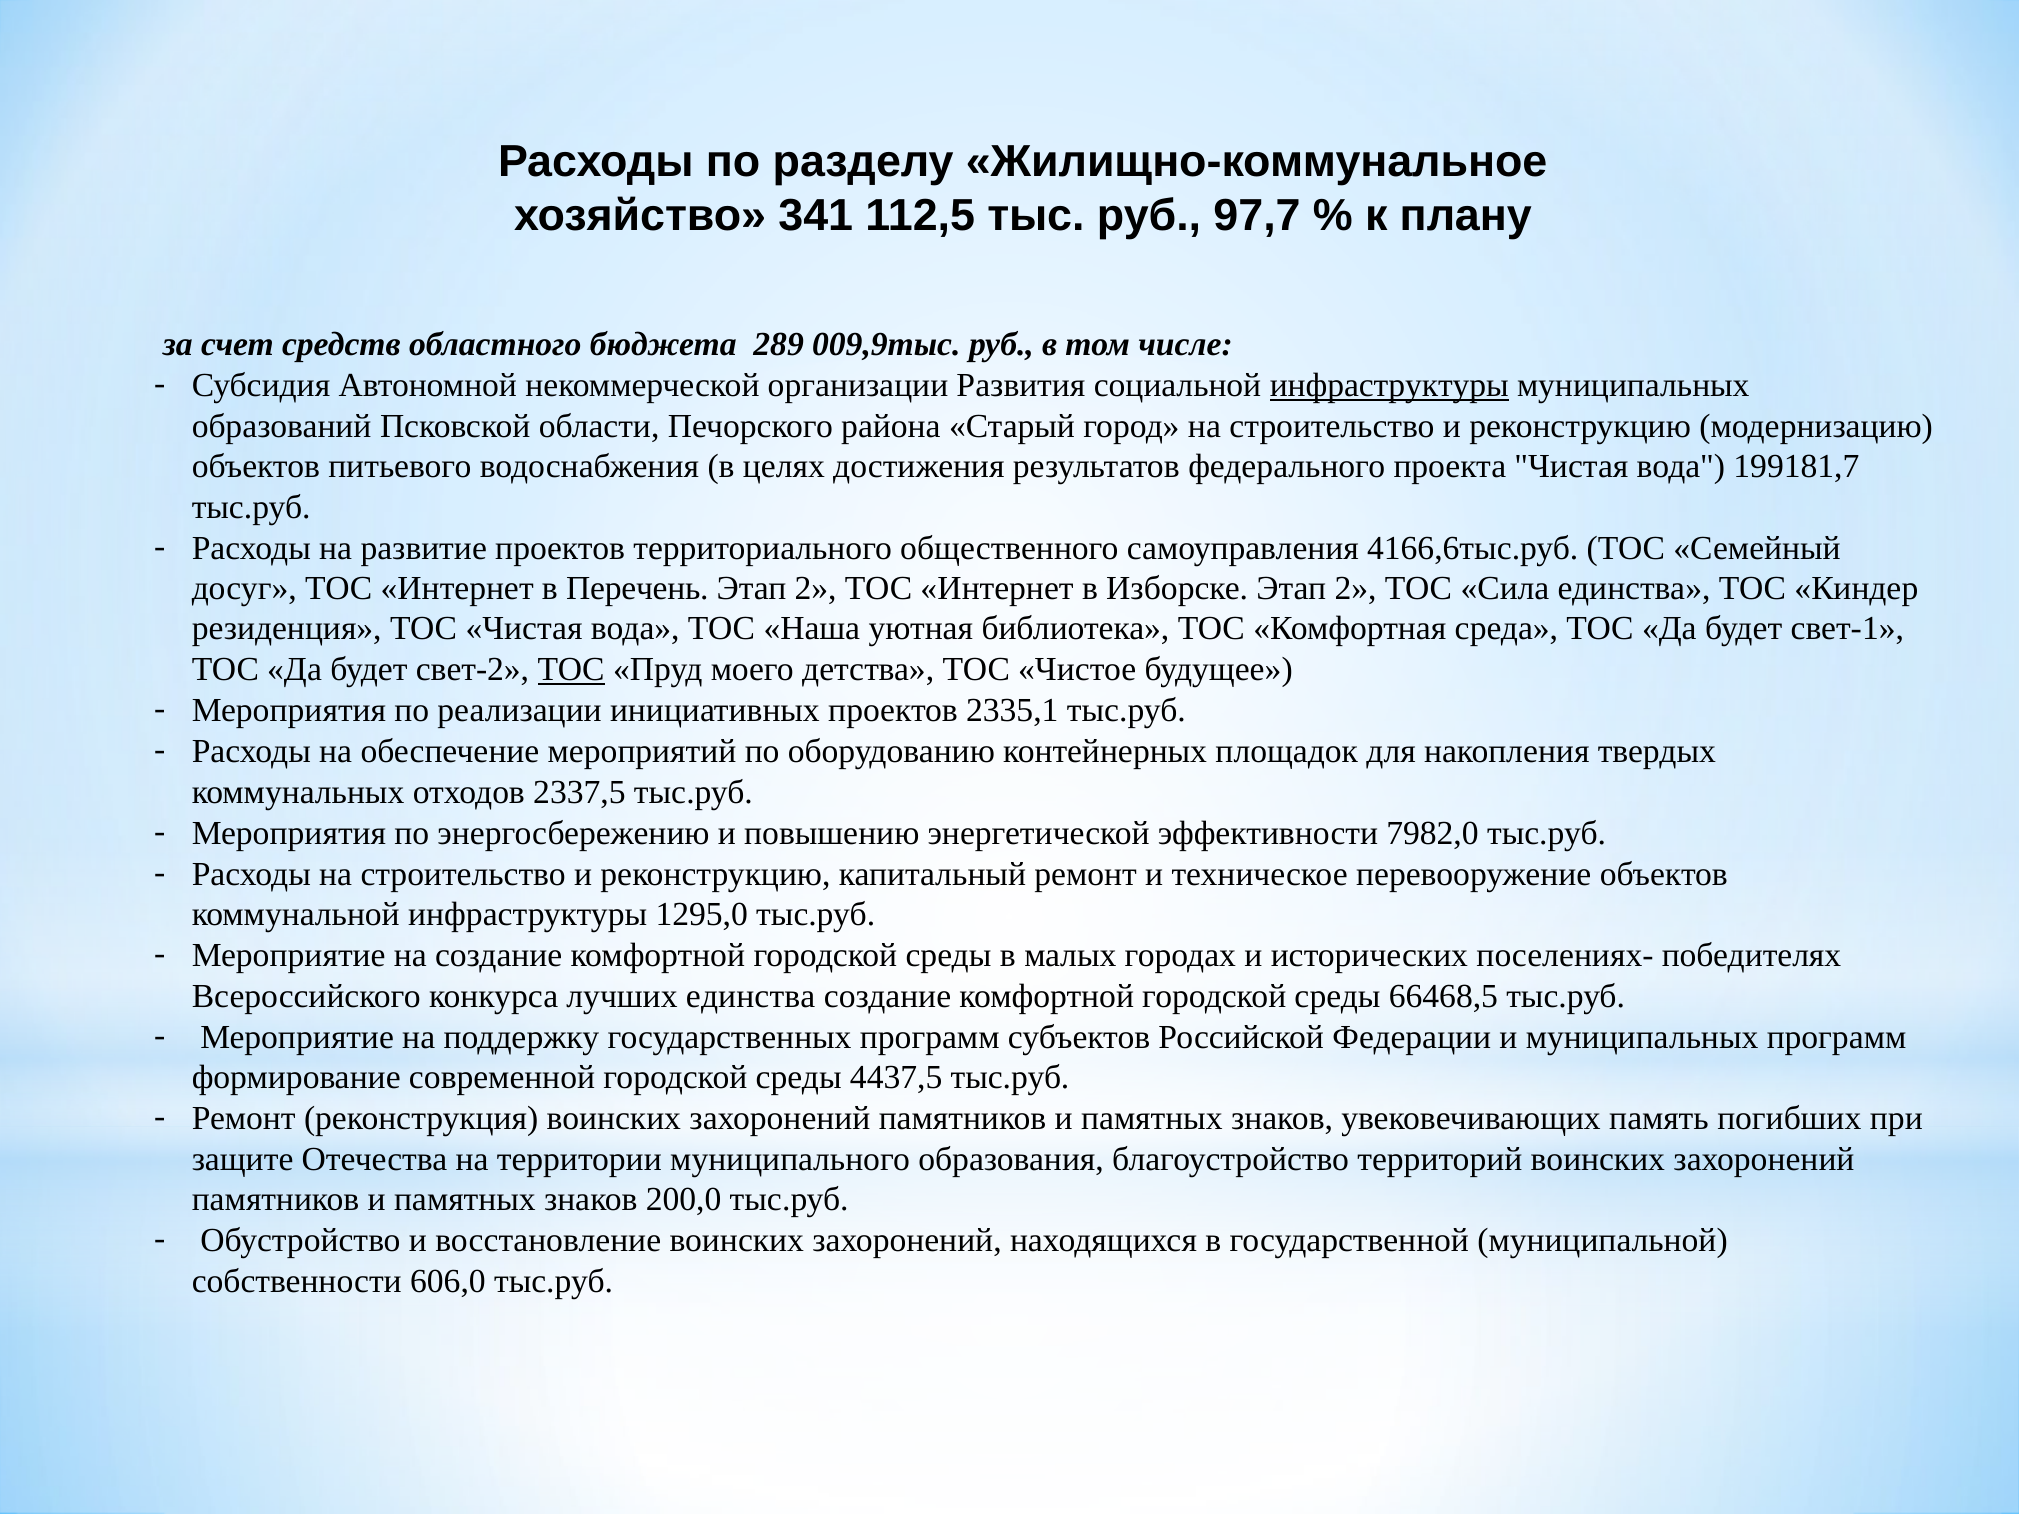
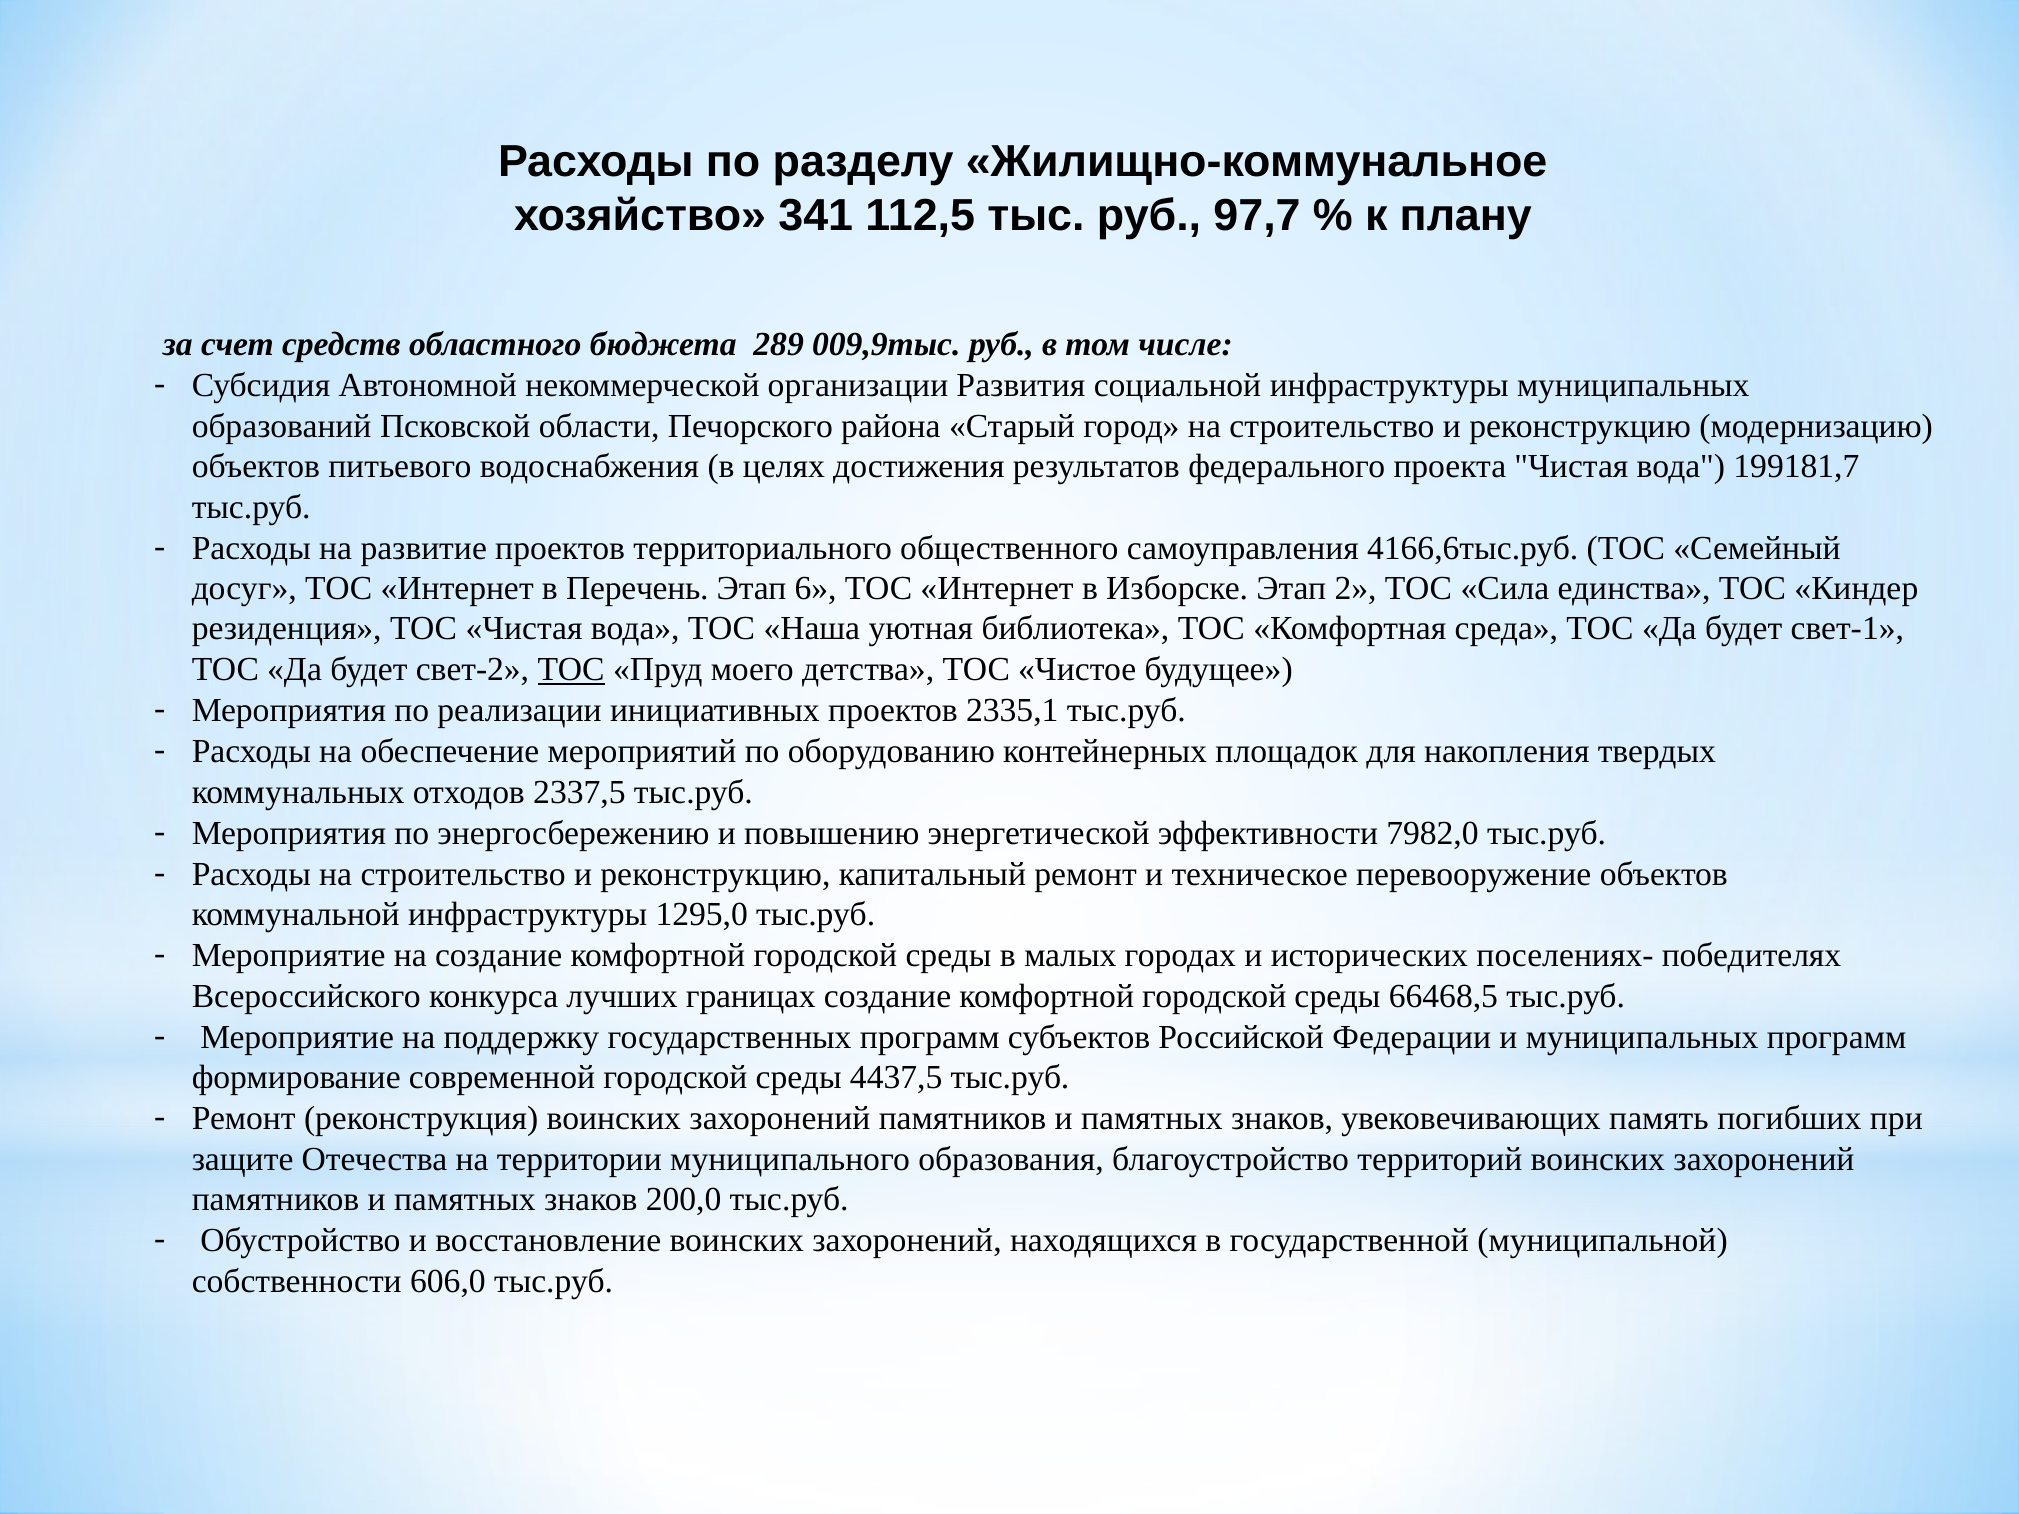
инфраструктуры at (1389, 386) underline: present -> none
2 at (816, 589): 2 -> 6
лучших единства: единства -> границах
